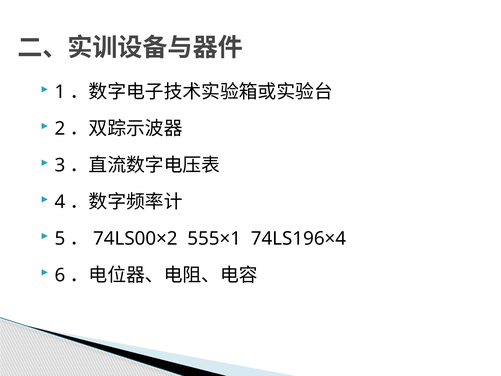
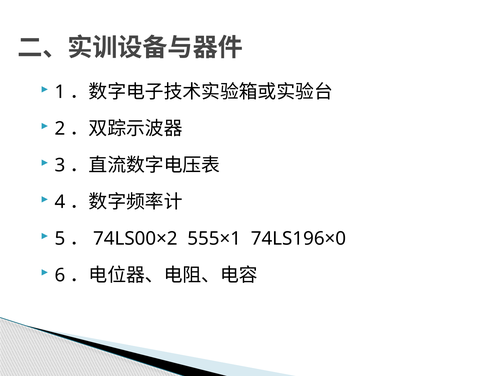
74LS196×4: 74LS196×4 -> 74LS196×0
